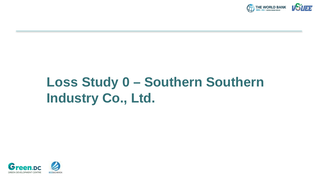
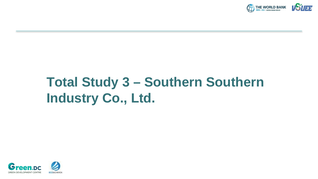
Loss: Loss -> Total
0: 0 -> 3
